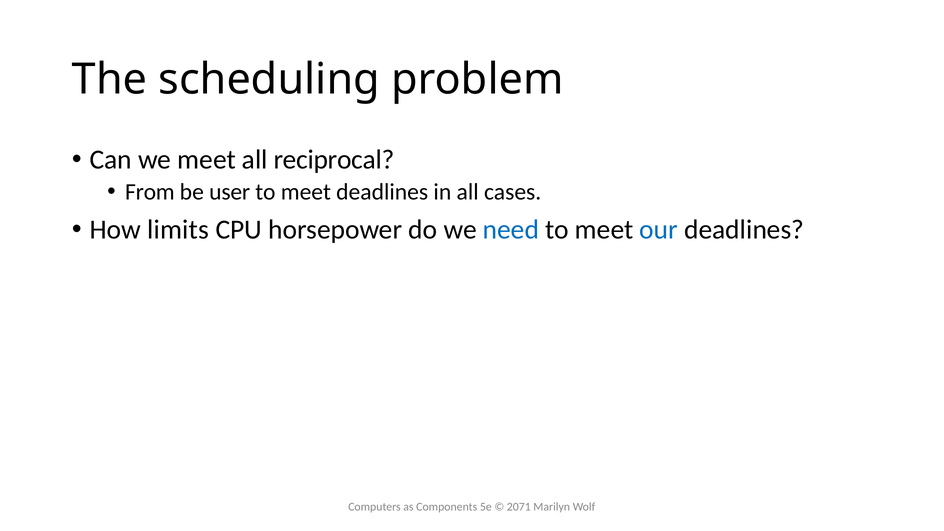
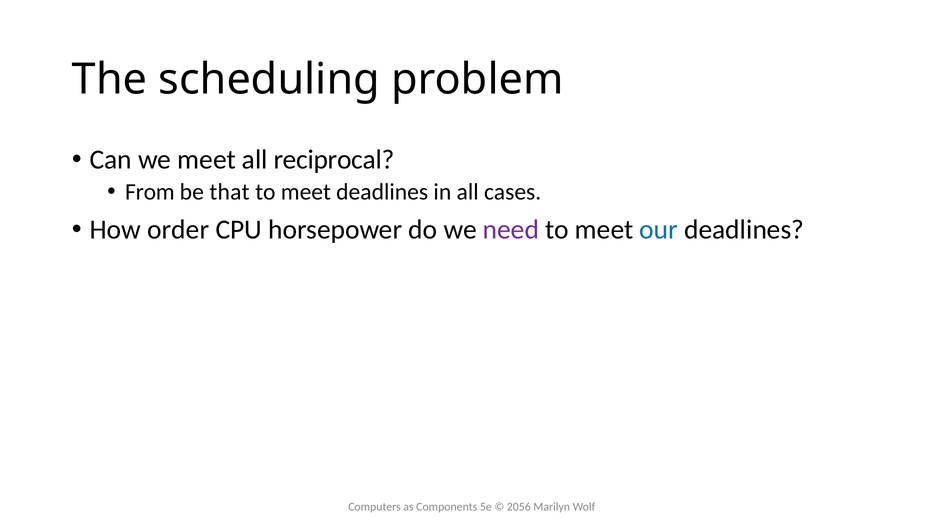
user: user -> that
limits: limits -> order
need colour: blue -> purple
2071: 2071 -> 2056
